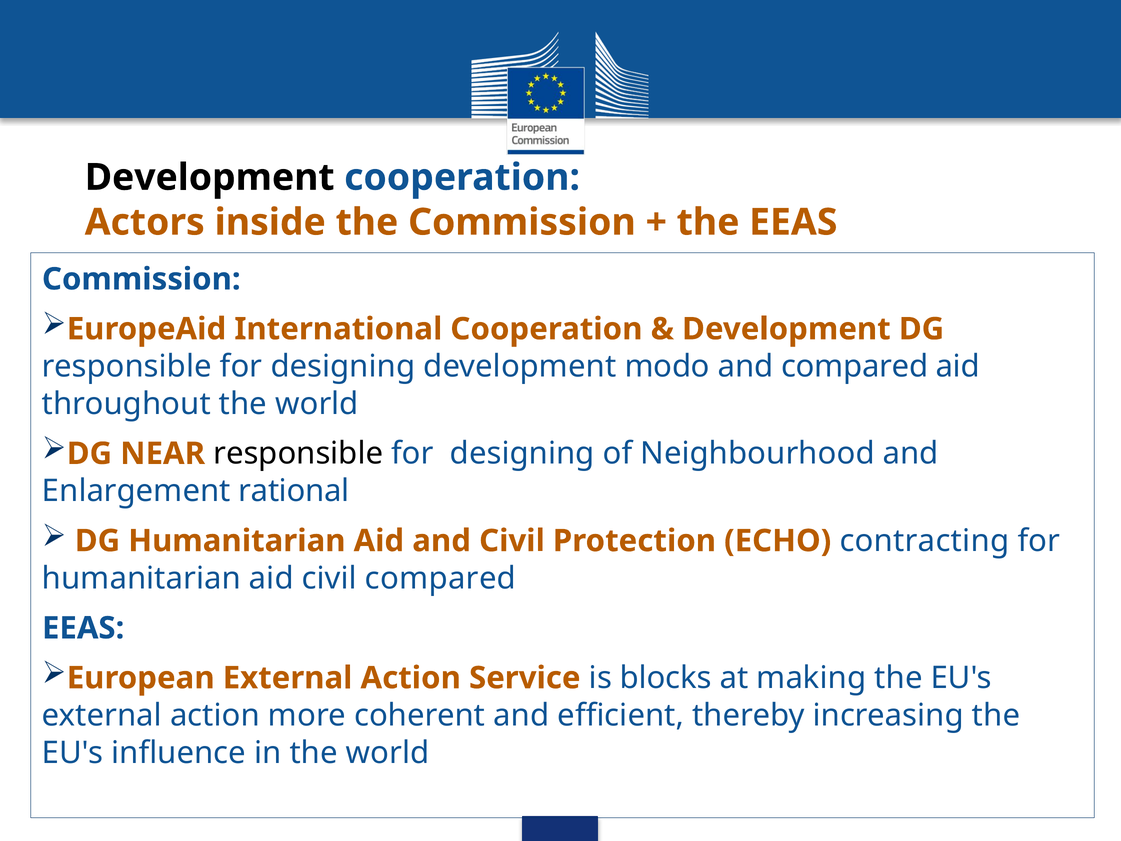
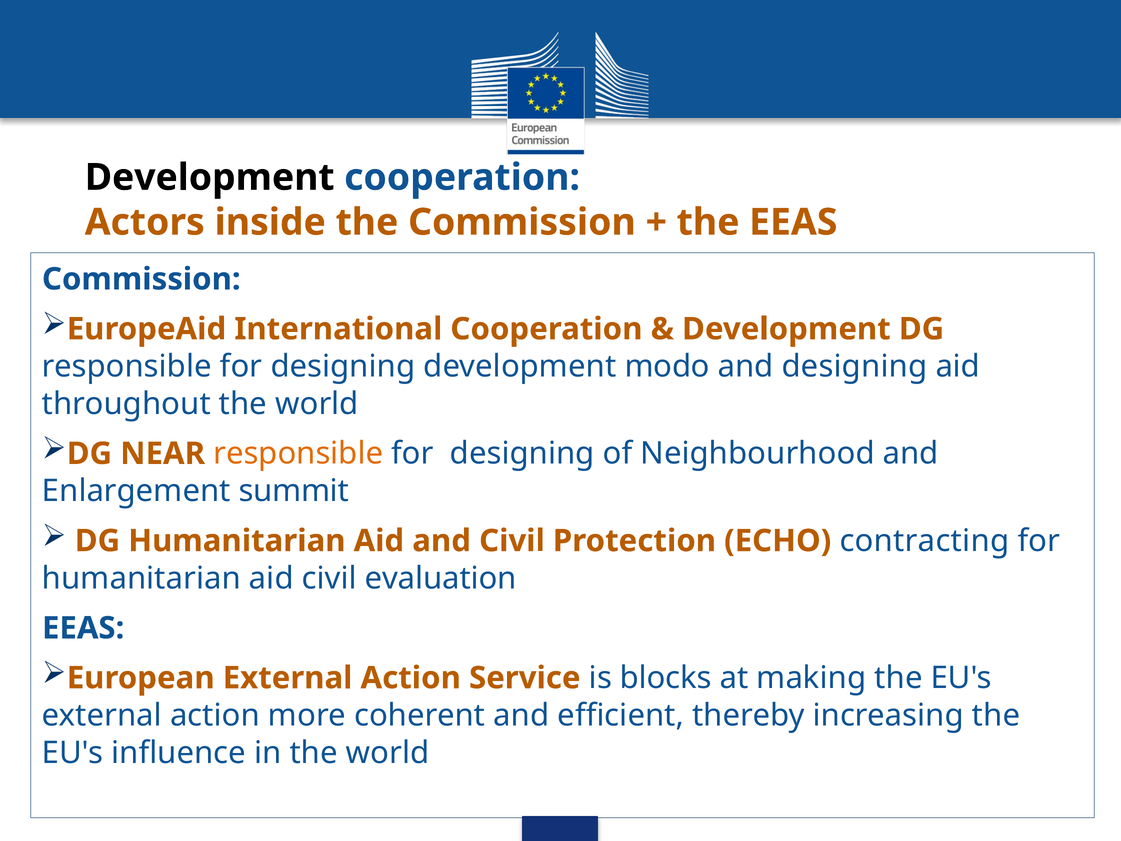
and compared: compared -> designing
responsible at (298, 454) colour: black -> orange
rational: rational -> summit
civil compared: compared -> evaluation
